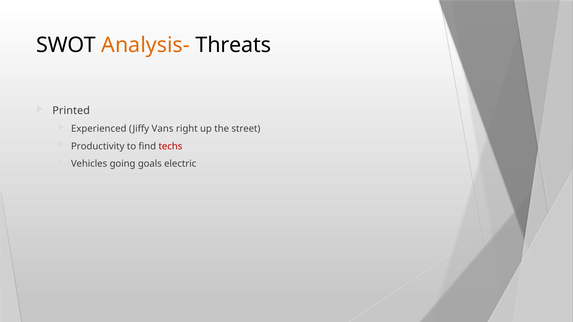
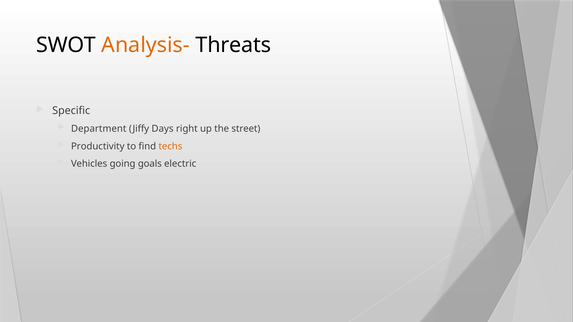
Printed: Printed -> Specific
Experienced: Experienced -> Department
Vans: Vans -> Days
techs colour: red -> orange
